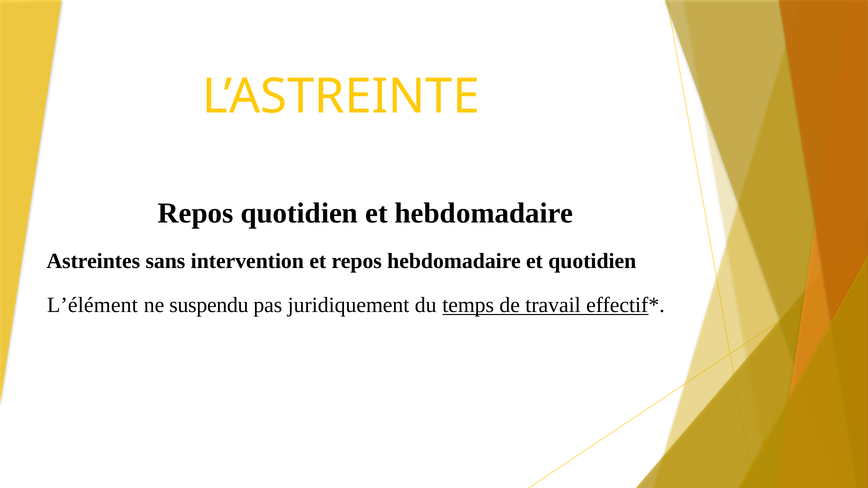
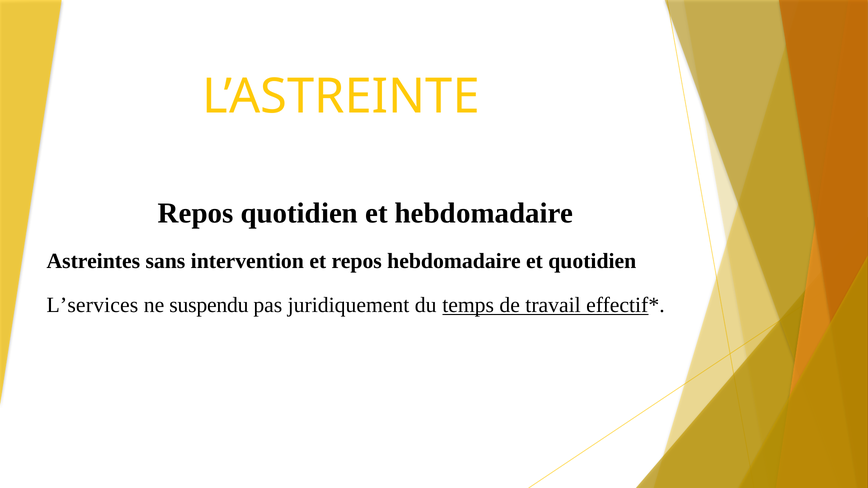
L’élément: L’élément -> L’services
